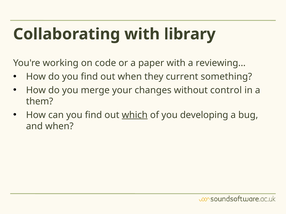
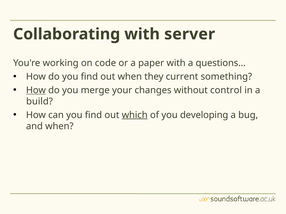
library: library -> server
reviewing: reviewing -> questions
How at (36, 90) underline: none -> present
them: them -> build
